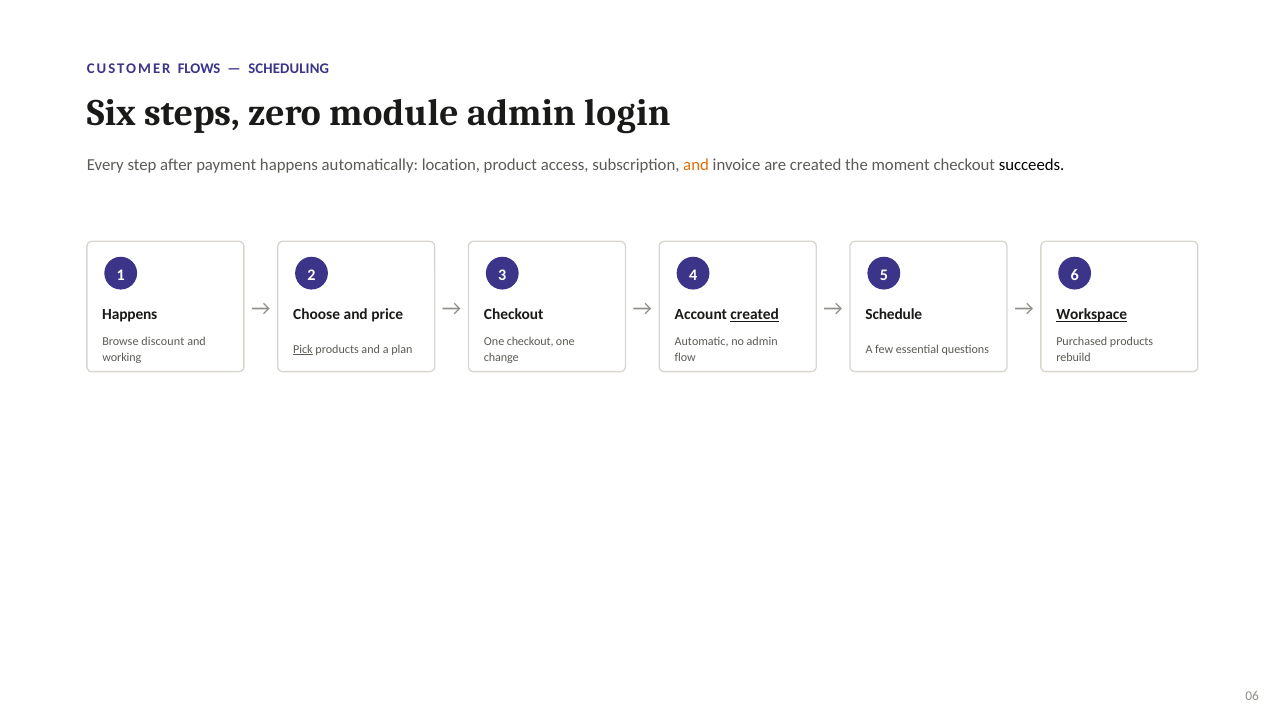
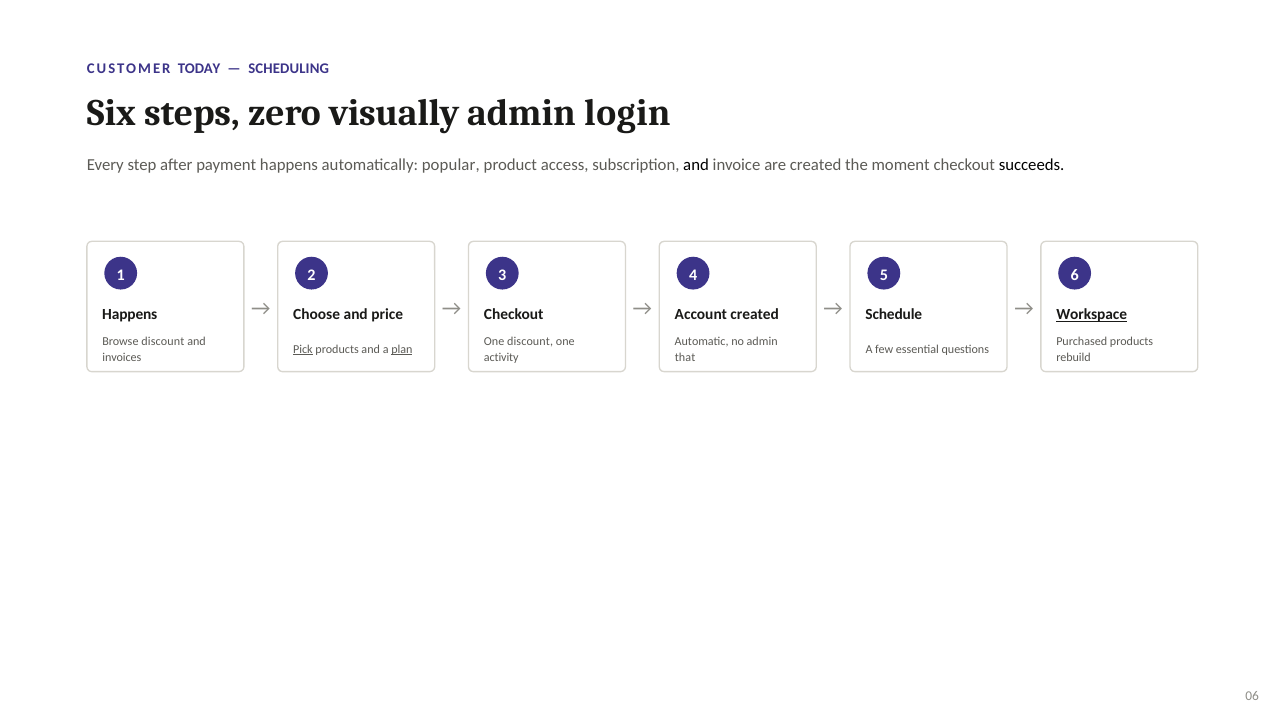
FLOWS: FLOWS -> TODAY
module: module -> visually
location: location -> popular
and at (696, 165) colour: orange -> black
created at (755, 315) underline: present -> none
One checkout: checkout -> discount
plan underline: none -> present
working: working -> invoices
change: change -> activity
flow: flow -> that
